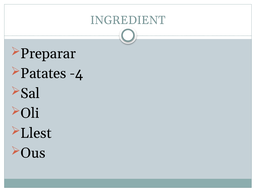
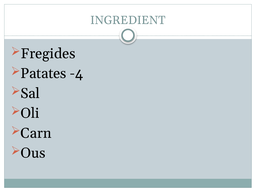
Preparar: Preparar -> Fregides
Llest: Llest -> Carn
